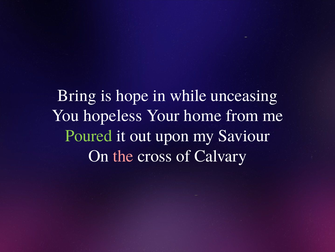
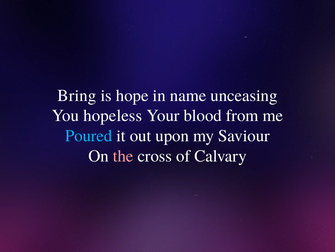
while: while -> name
home: home -> blood
Poured colour: light green -> light blue
